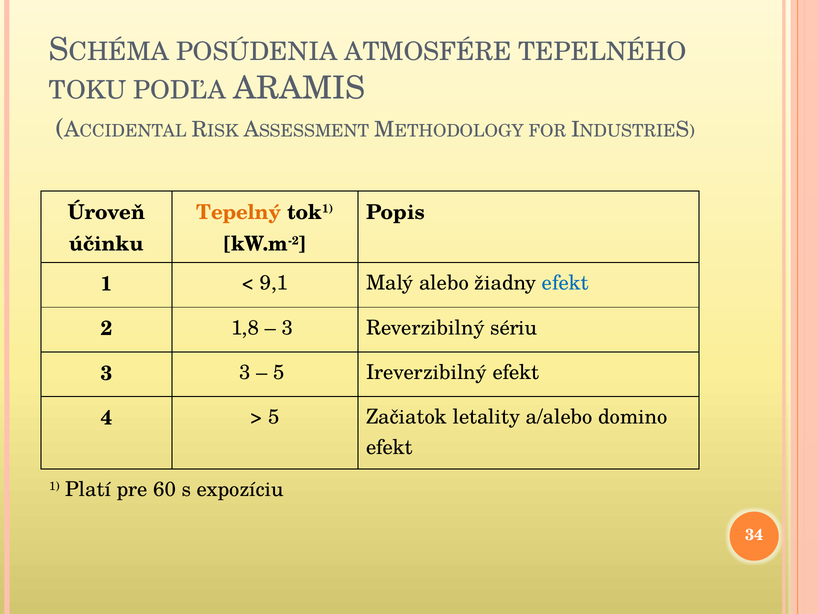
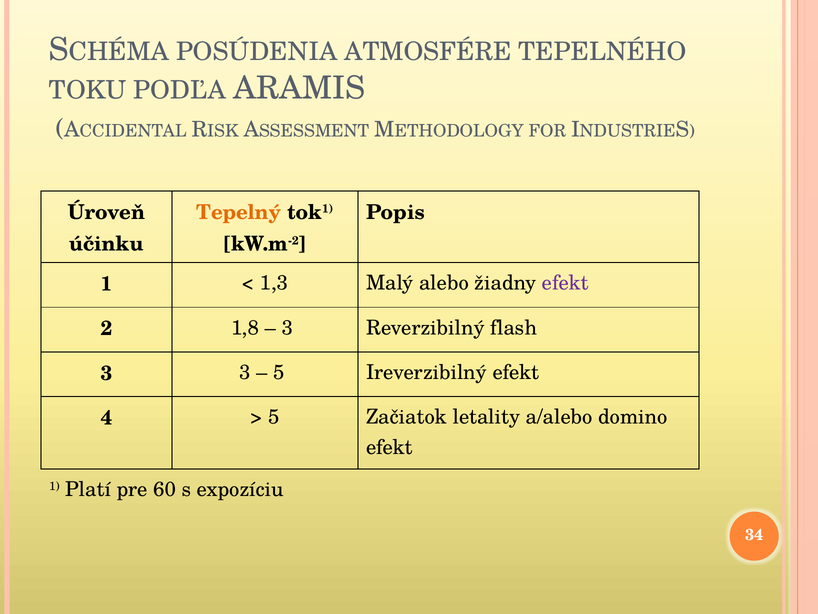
9,1: 9,1 -> 1,3
efekt at (565, 283) colour: blue -> purple
sériu: sériu -> flash
